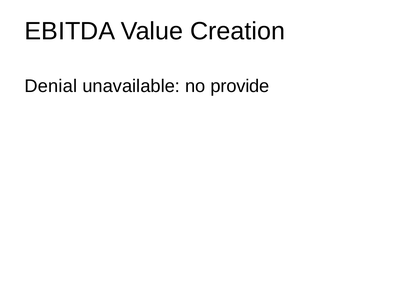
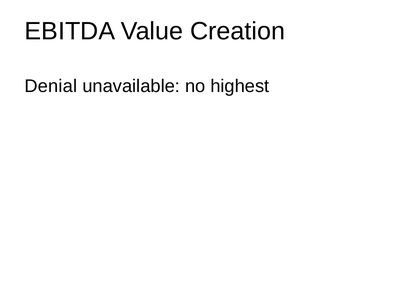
provide: provide -> highest
